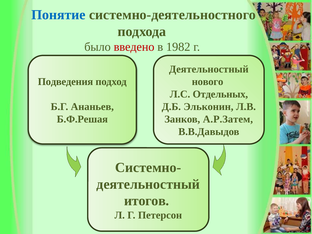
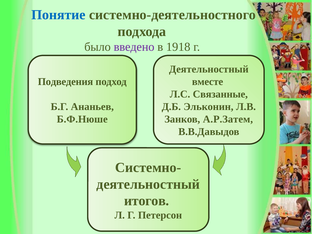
введено colour: red -> purple
1982: 1982 -> 1918
нового: нового -> вместе
Отдельных: Отдельных -> Связанные
Б.Ф.Решая: Б.Ф.Решая -> Б.Ф.Нюше
